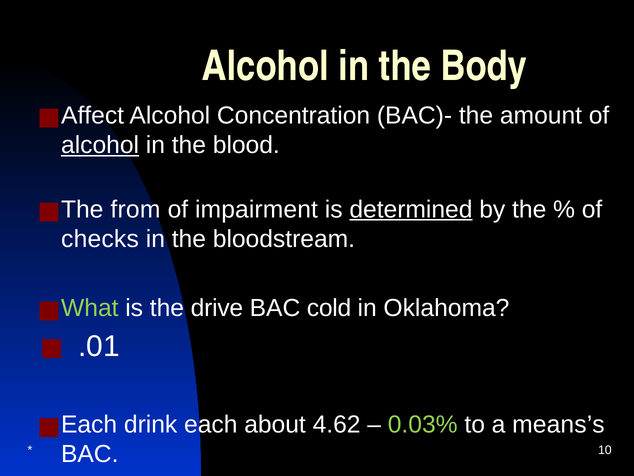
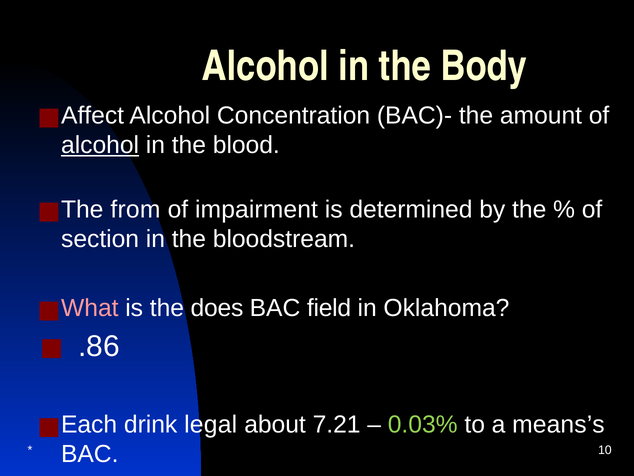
determined underline: present -> none
checks: checks -> section
What colour: light green -> pink
drive: drive -> does
cold: cold -> field
.01: .01 -> .86
drink each: each -> legal
4.62: 4.62 -> 7.21
